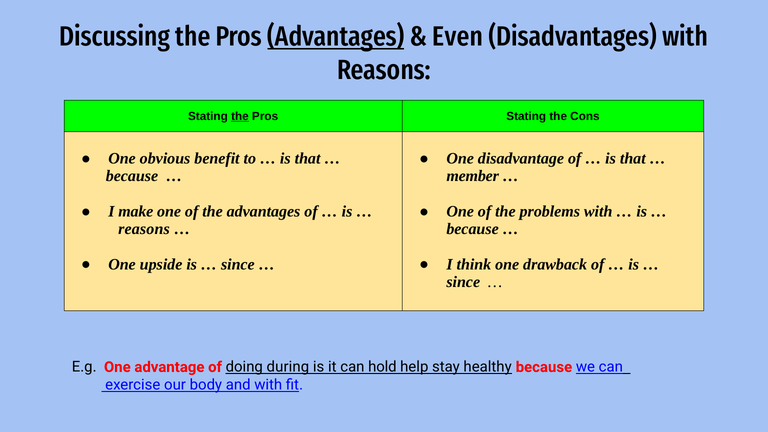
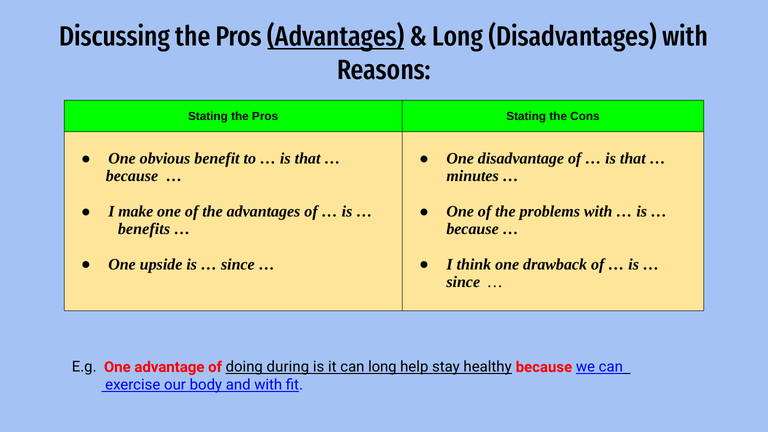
Even at (458, 37): Even -> Long
the at (240, 116) underline: present -> none
member: member -> minutes
reasons at (144, 229): reasons -> benefits
can hold: hold -> long
